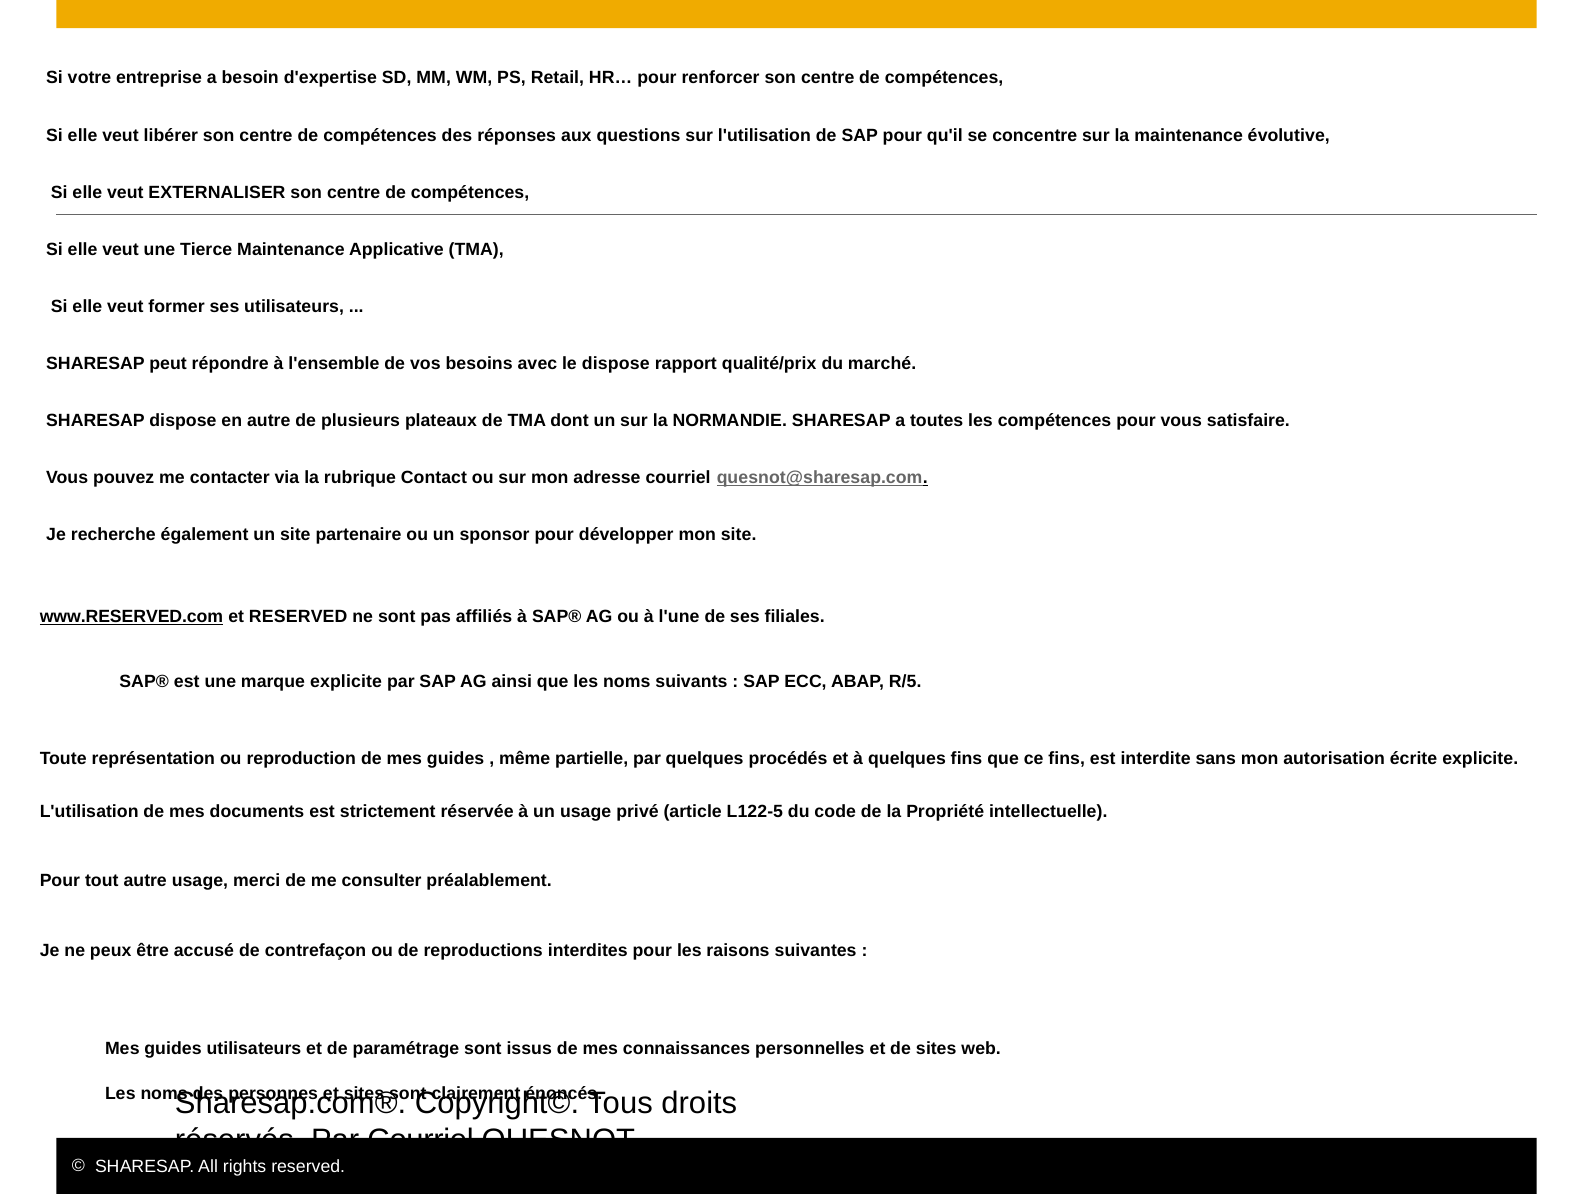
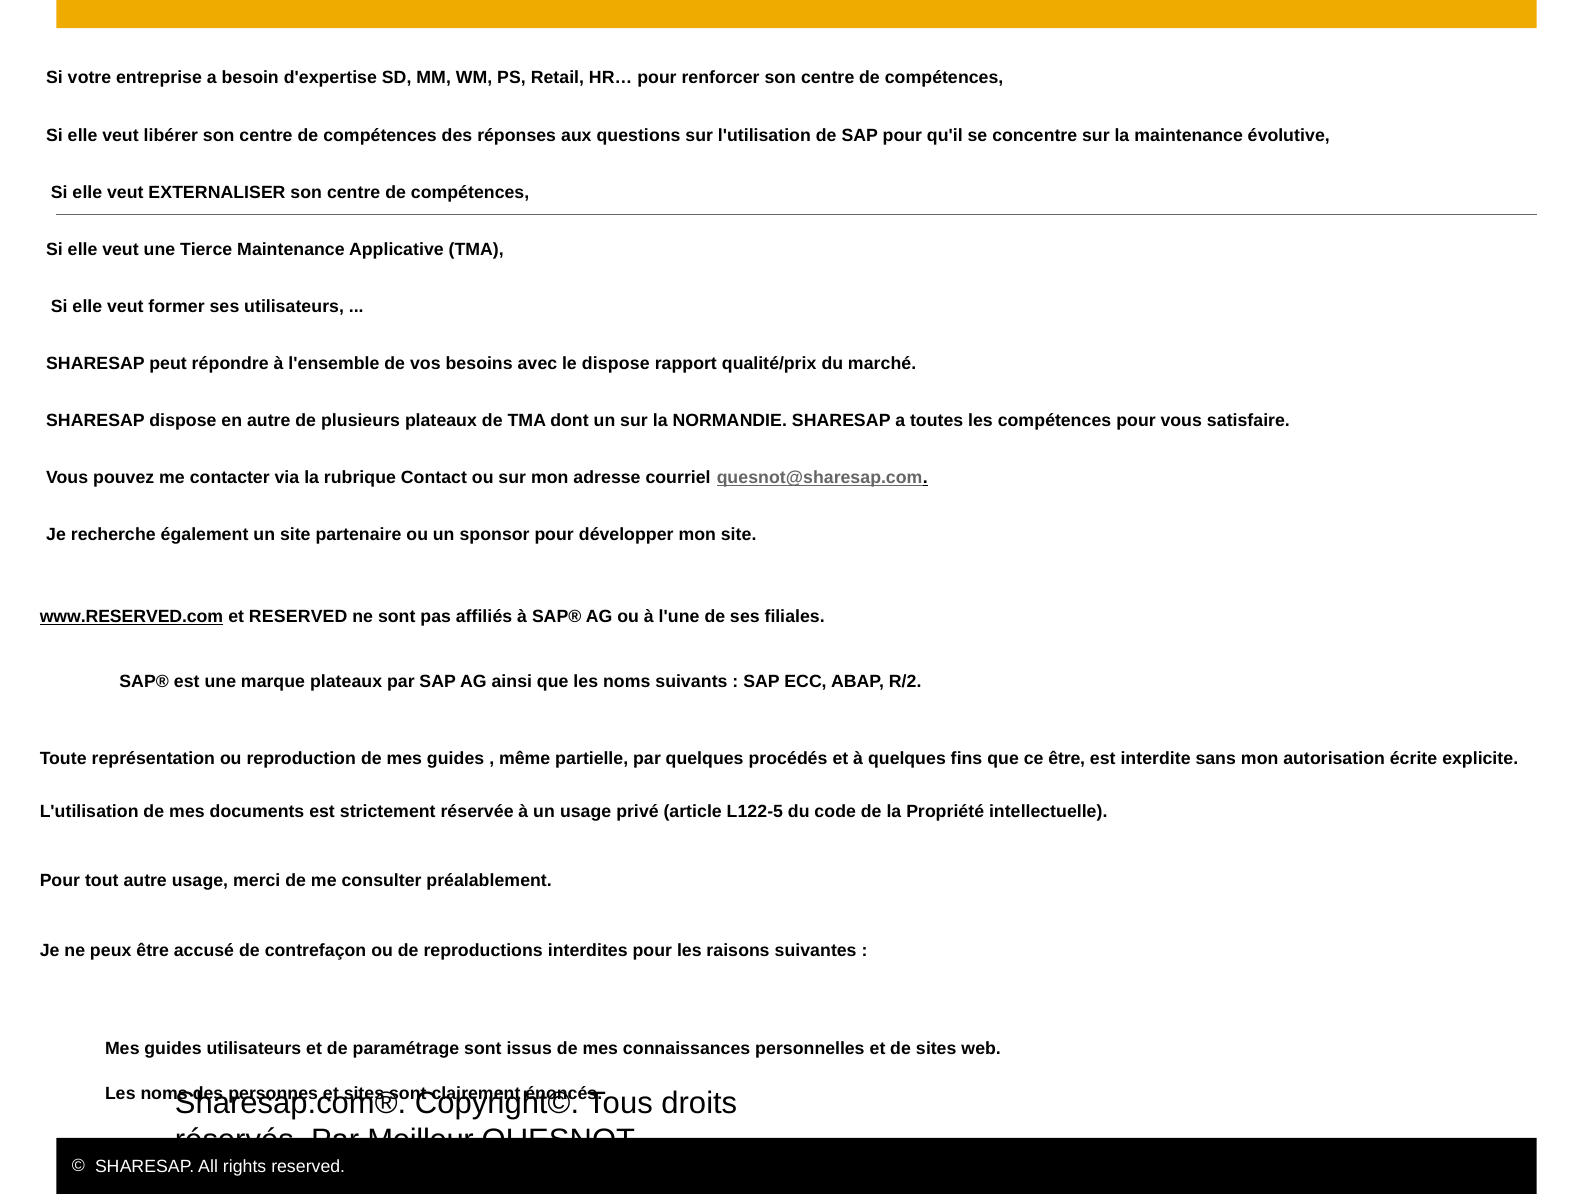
marque explicite: explicite -> plateaux
R/5: R/5 -> R/2
ce fins: fins -> être
Par Courriel: Courriel -> Meilleur
